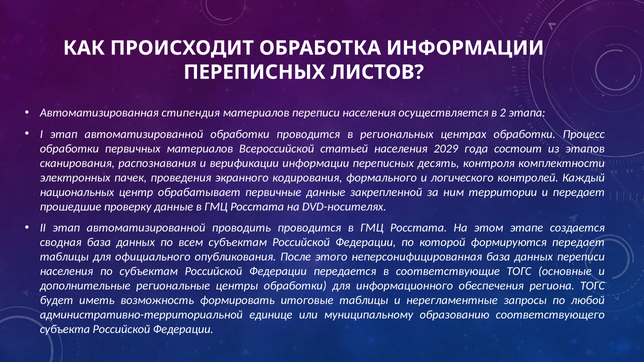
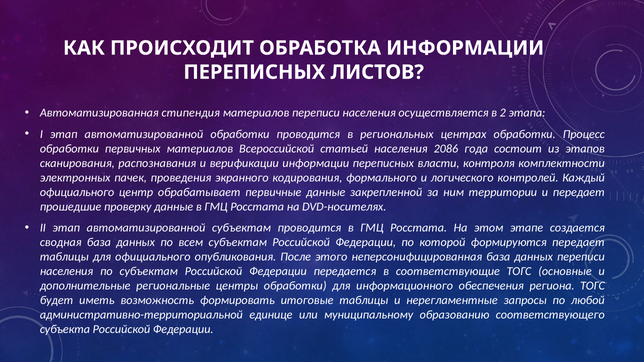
2029: 2029 -> 2086
десять: десять -> власти
национальных at (77, 192): национальных -> официального
автоматизированной проводить: проводить -> субъектам
